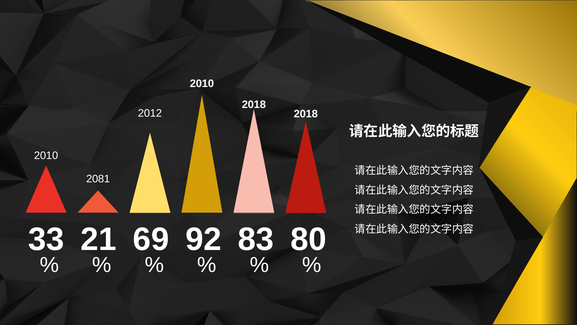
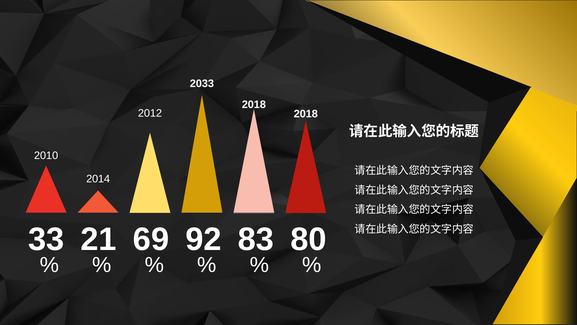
2010 at (202, 84): 2010 -> 2033
2081: 2081 -> 2014
